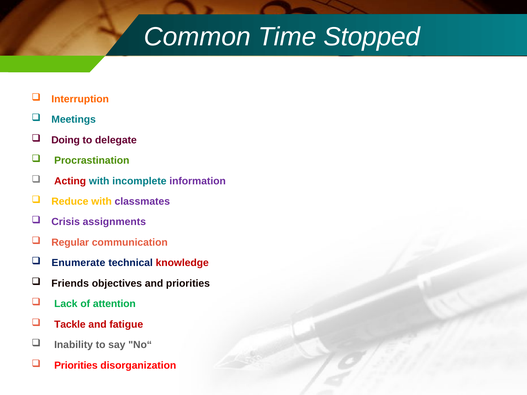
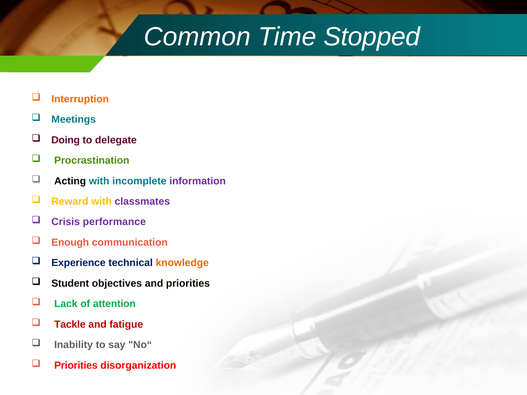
Acting colour: red -> black
Reduce: Reduce -> Reward
assignments: assignments -> performance
Regular: Regular -> Enough
Enumerate: Enumerate -> Experience
knowledge colour: red -> orange
Friends: Friends -> Student
